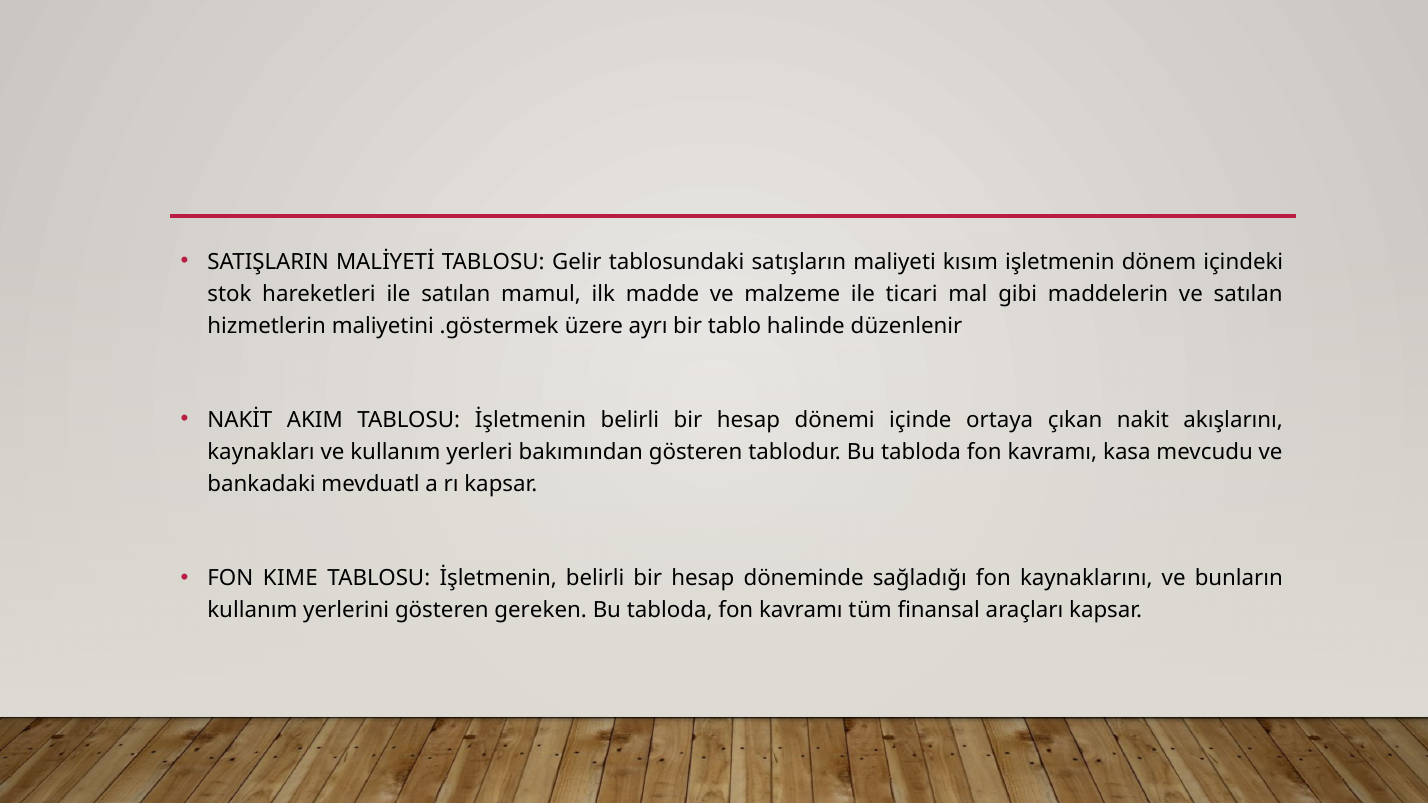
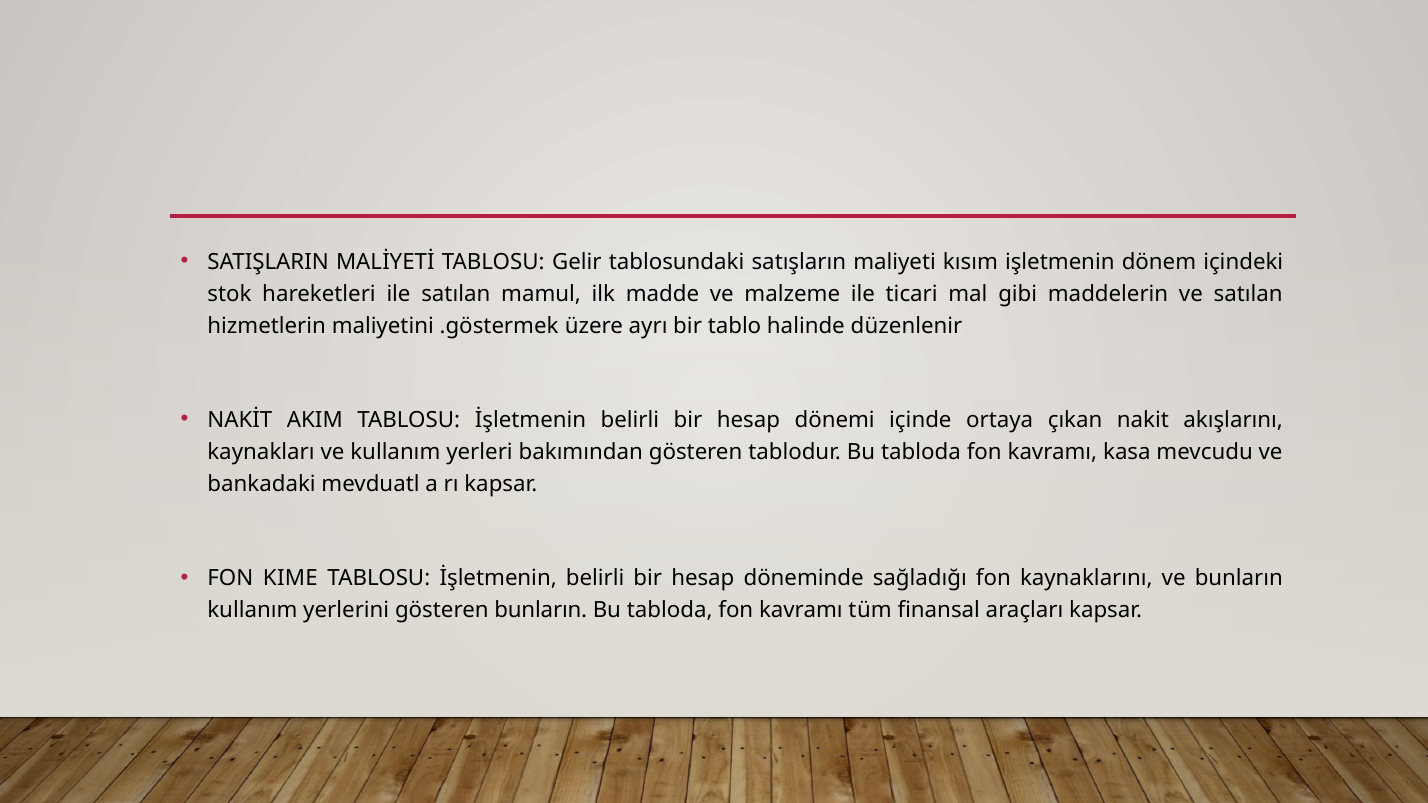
gösteren gereken: gereken -> bunların
